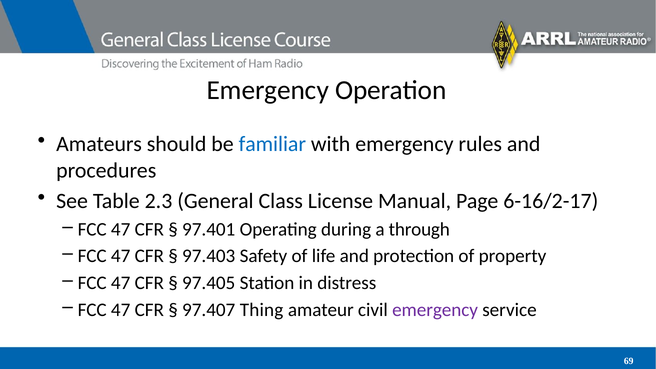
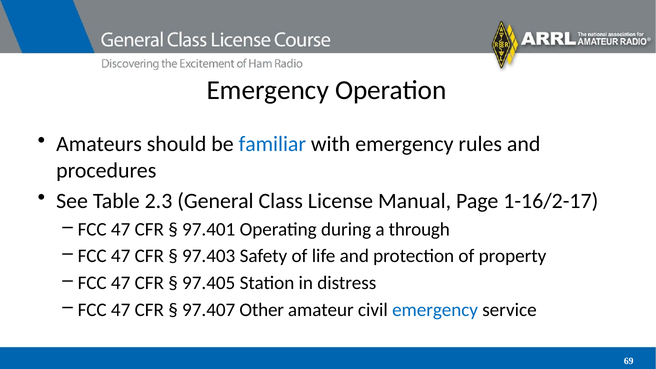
6-16/2-17: 6-16/2-17 -> 1-16/2-17
Thing: Thing -> Other
emergency at (435, 310) colour: purple -> blue
